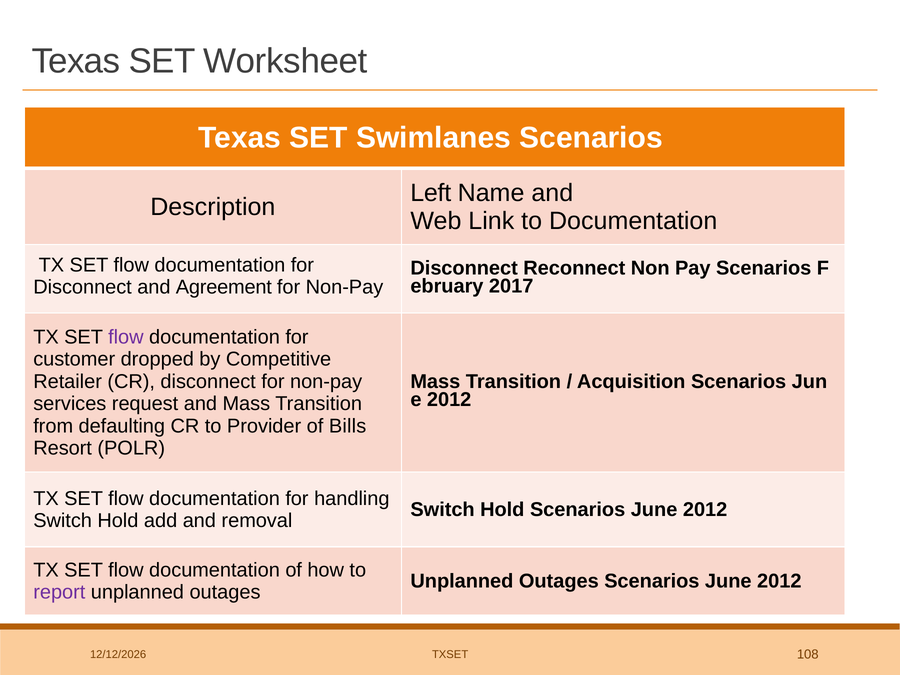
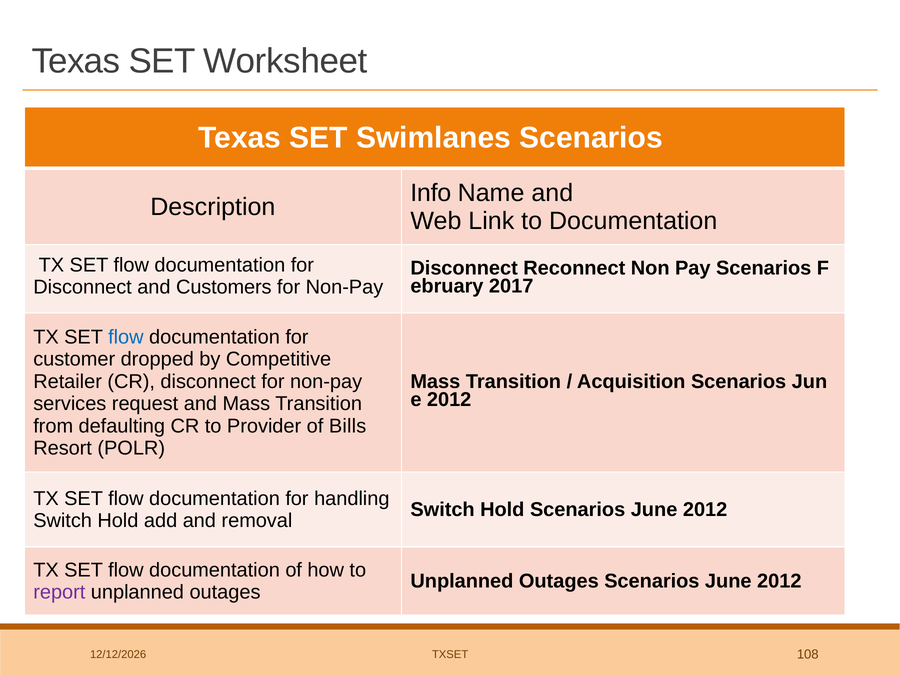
Left: Left -> Info
Agreement: Agreement -> Customers
flow at (126, 337) colour: purple -> blue
